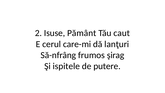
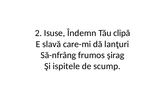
Pământ: Pământ -> Îndemn
caut: caut -> clipă
cerul: cerul -> slavă
putere: putere -> scump
